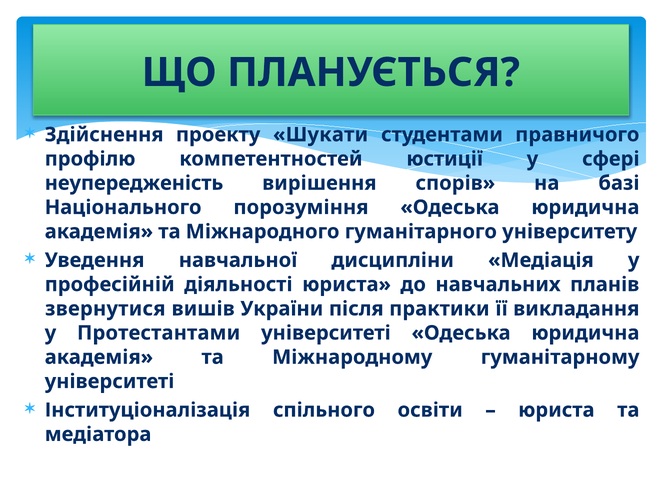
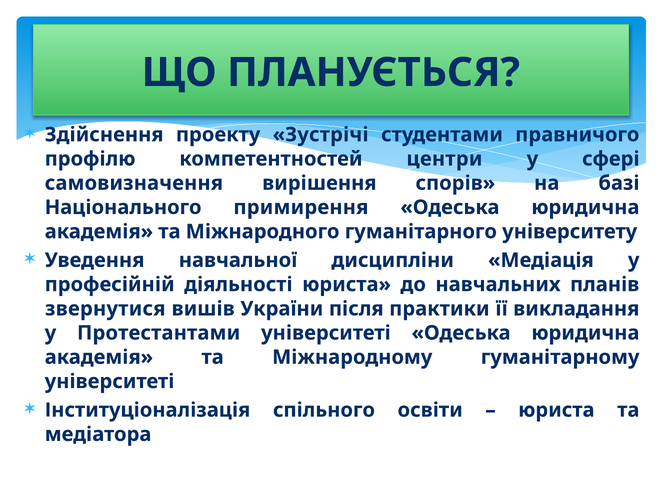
Шукати: Шукати -> Зустрічі
юстиції: юстиції -> центри
неупередженість: неупередженість -> самовизначення
порозуміння: порозуміння -> примирення
